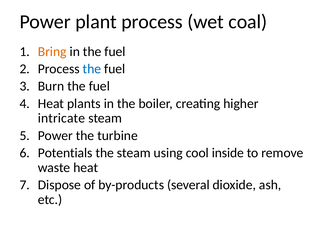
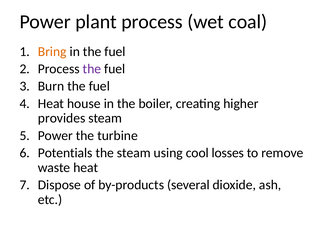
the at (92, 69) colour: blue -> purple
plants: plants -> house
intricate: intricate -> provides
inside: inside -> losses
